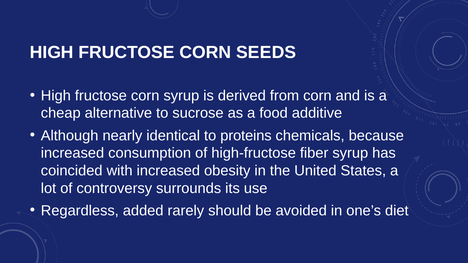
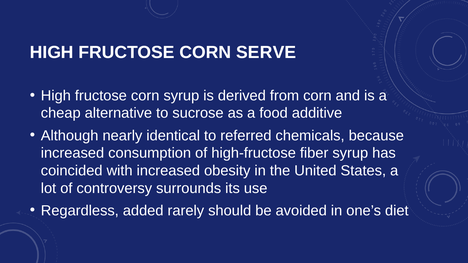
SEEDS: SEEDS -> SERVE
proteins: proteins -> referred
